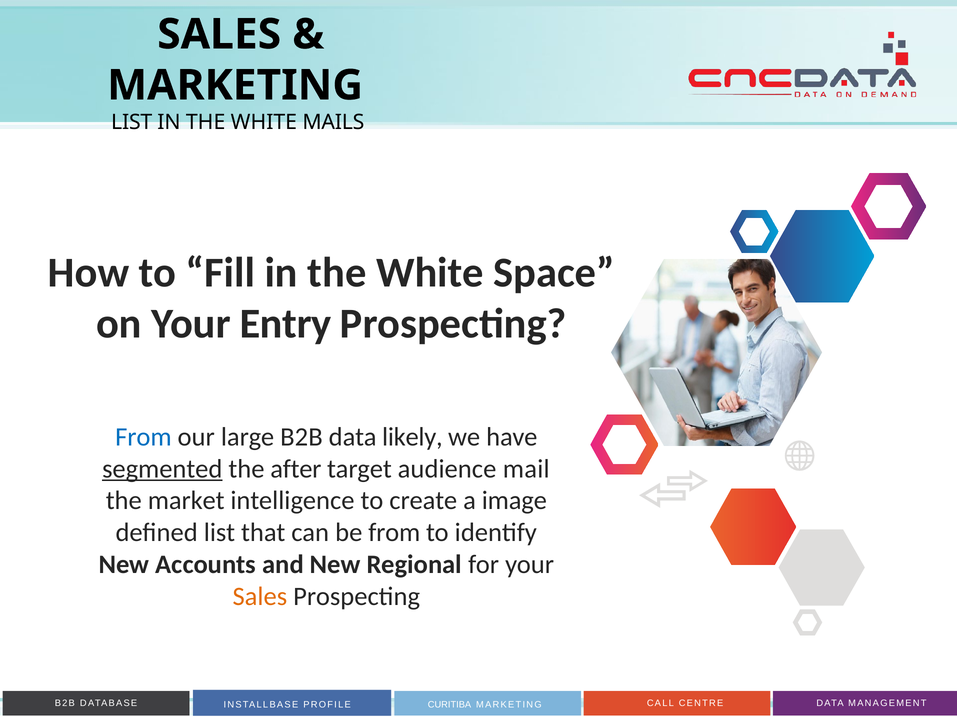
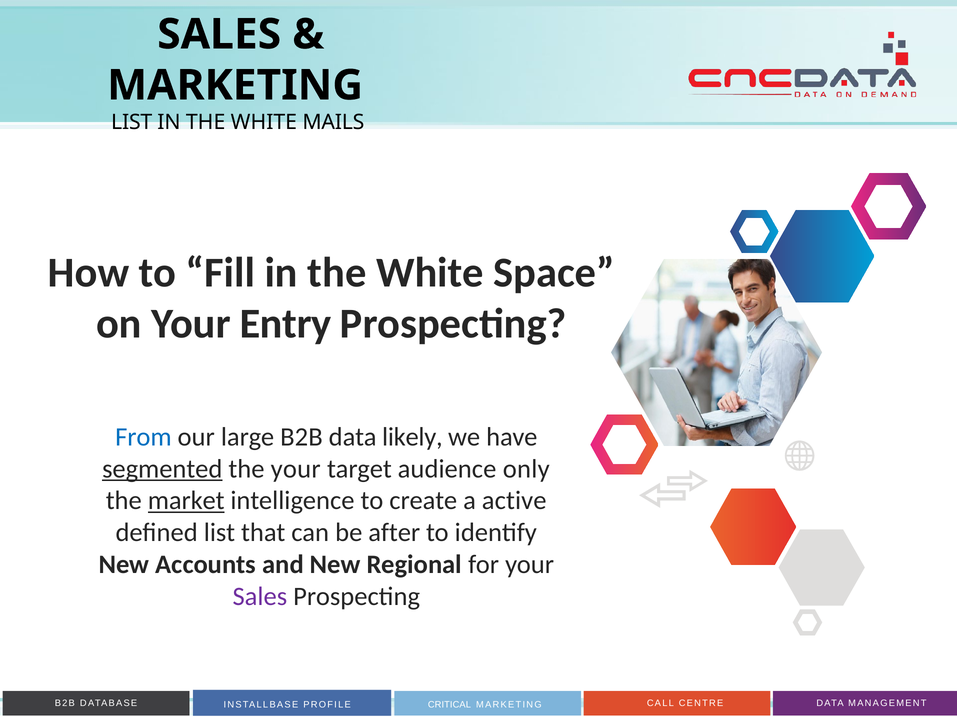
the after: after -> your
mail: mail -> only
market underline: none -> present
image: image -> active
be from: from -> after
Sales at (260, 597) colour: orange -> purple
CURITIBA: CURITIBA -> CRITICAL
